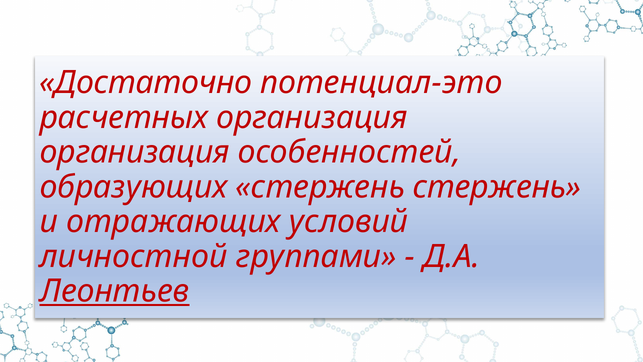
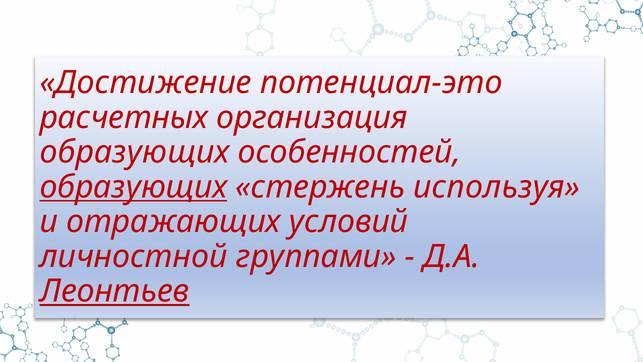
Достаточно: Достаточно -> Достижение
организация at (135, 152): организация -> образующих
образующих at (133, 187) underline: none -> present
стержень стержень: стержень -> используя
